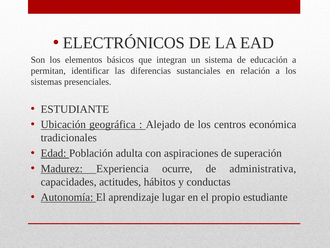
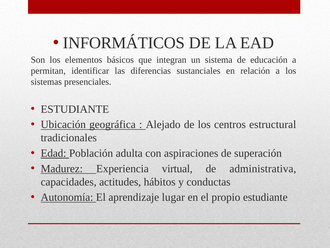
ELECTRÓNICOS: ELECTRÓNICOS -> INFORMÁTICOS
económica: económica -> estructural
ocurre: ocurre -> virtual
